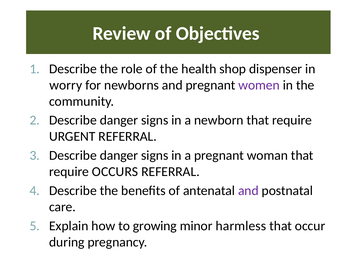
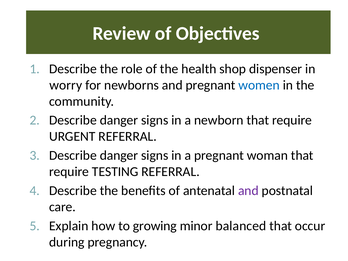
women colour: purple -> blue
OCCURS: OCCURS -> TESTING
harmless: harmless -> balanced
